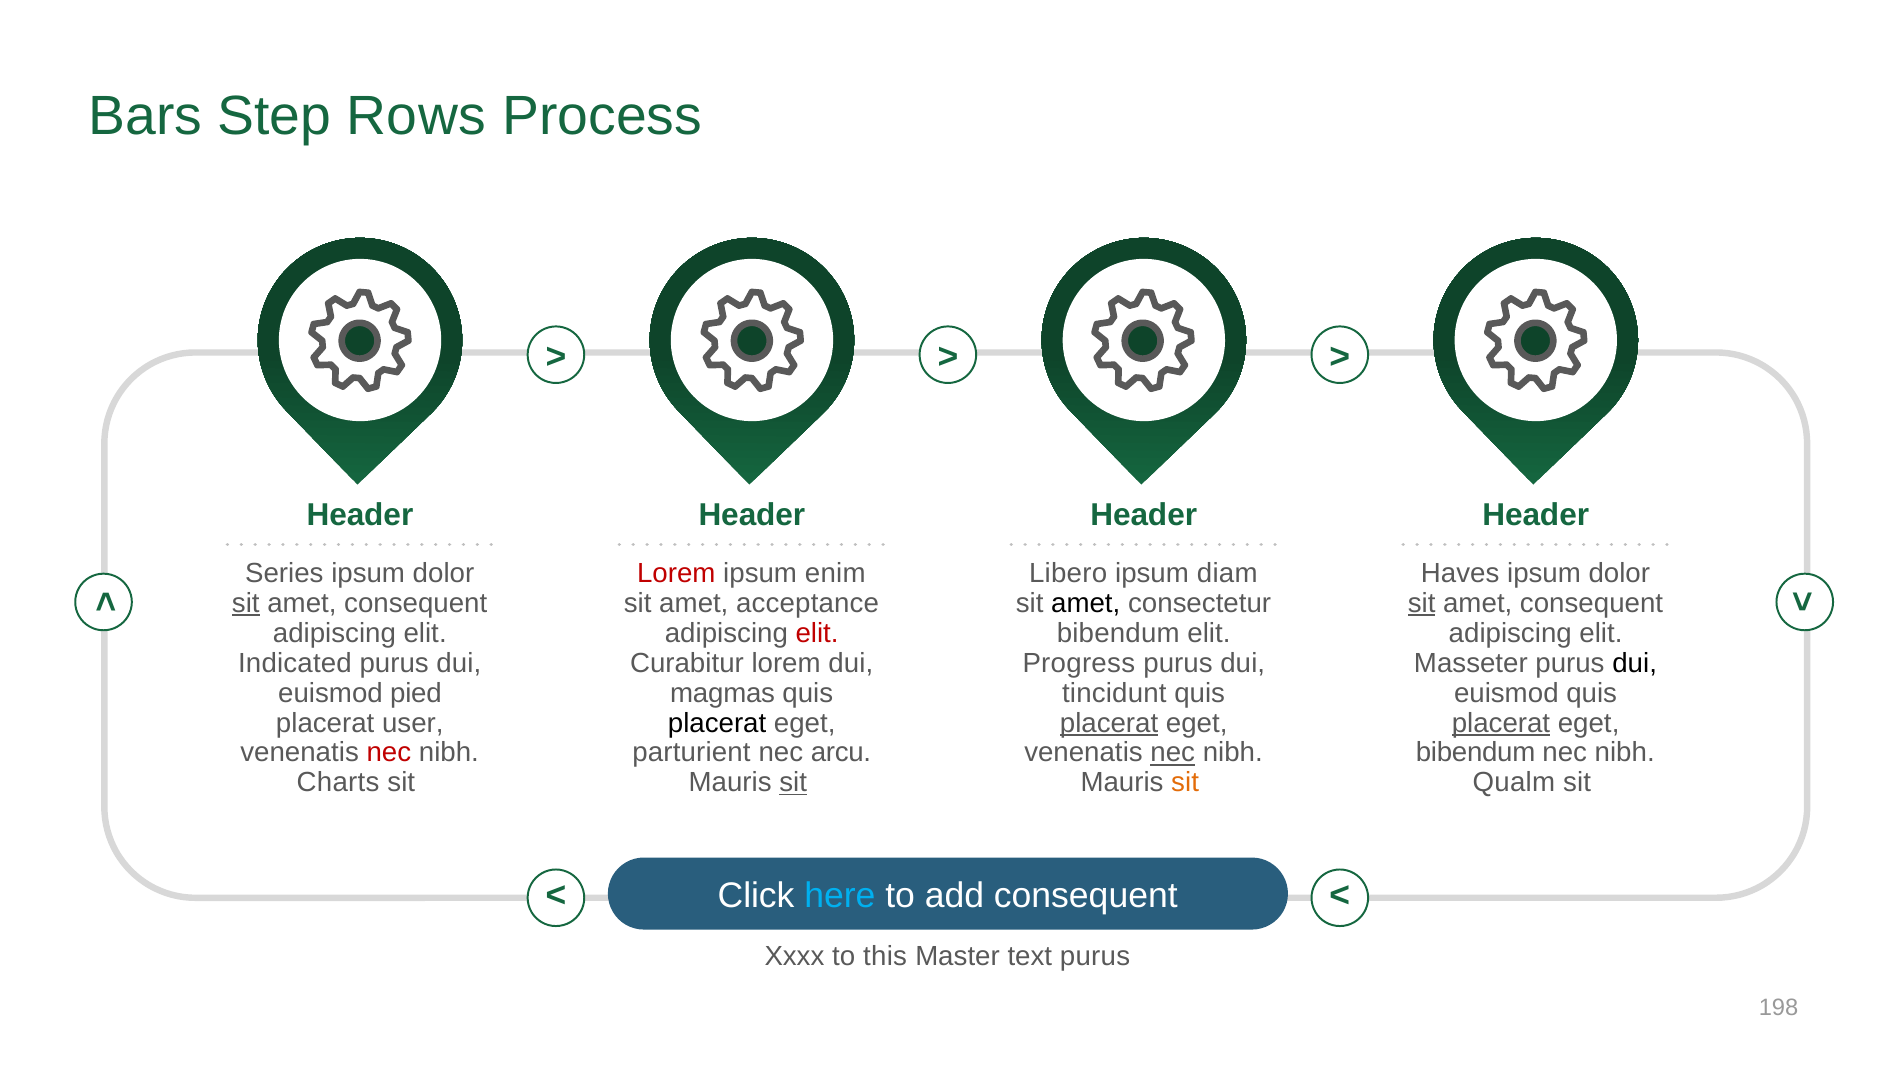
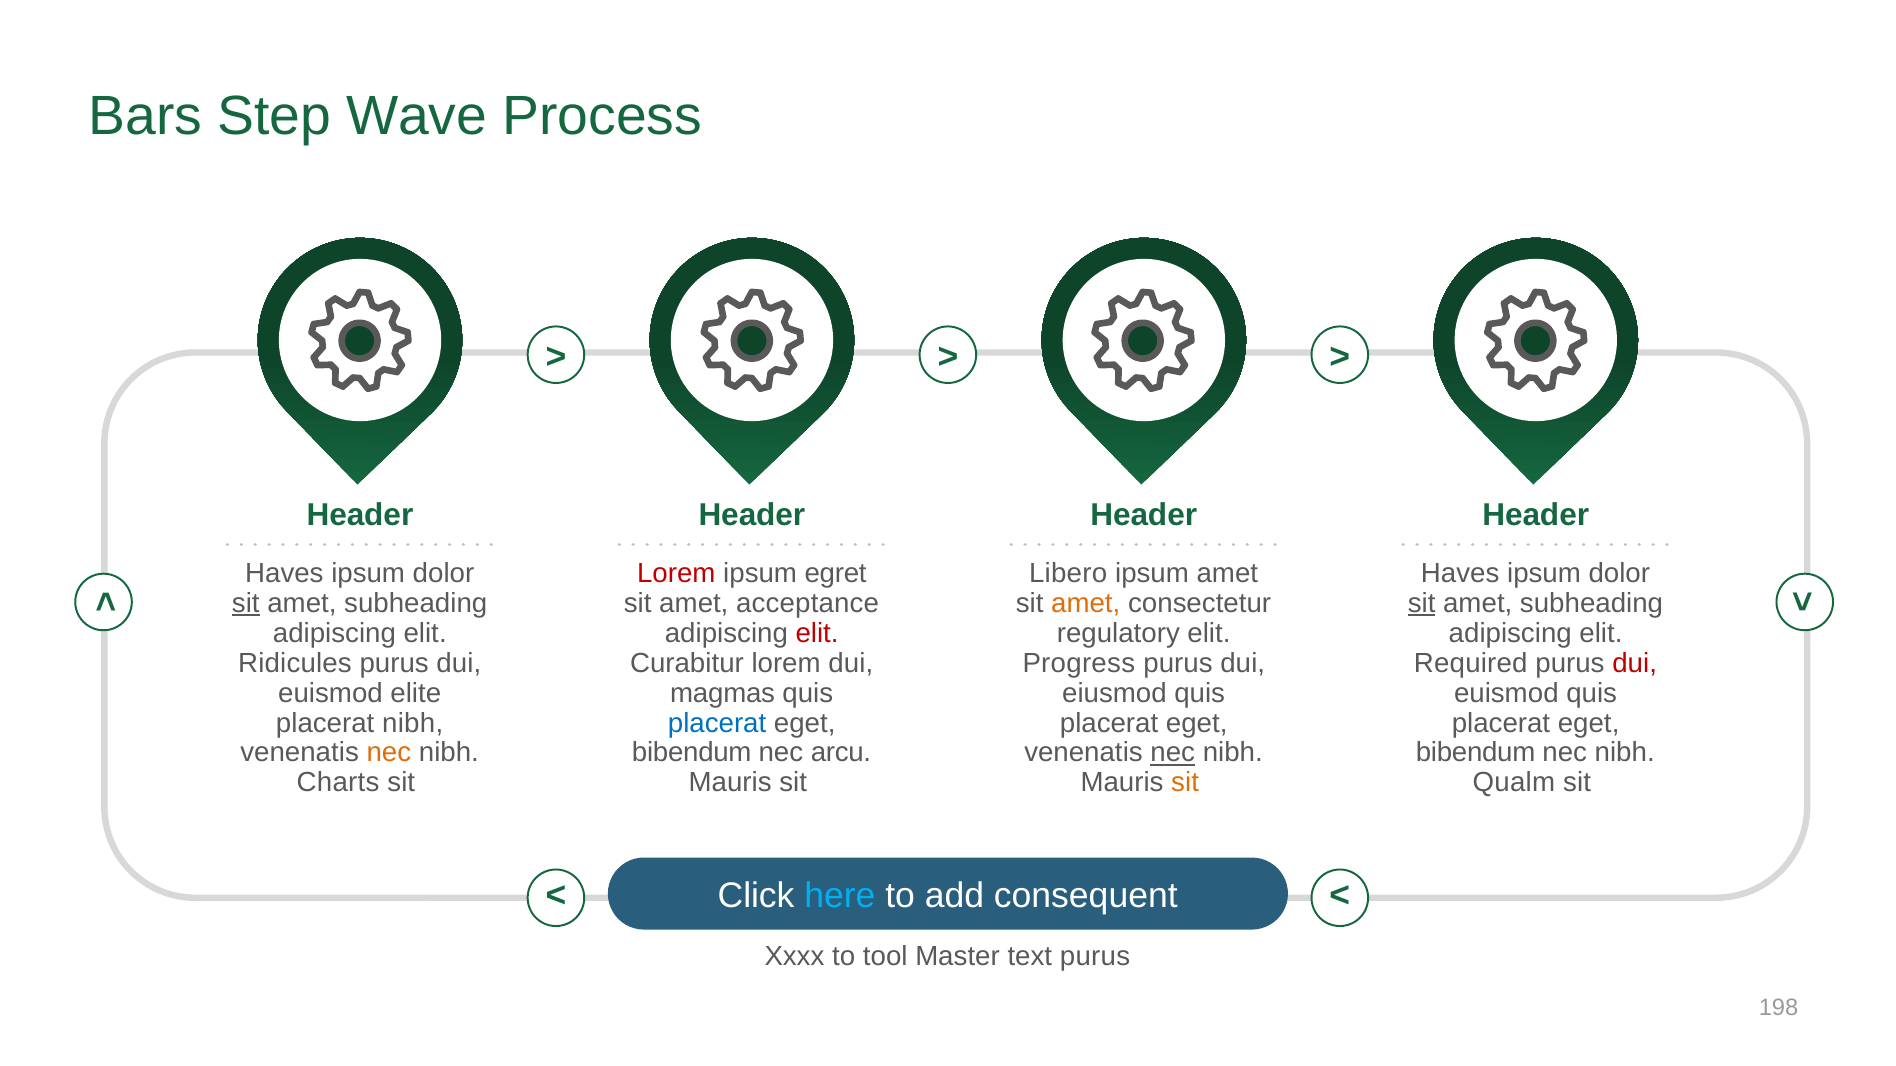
Rows: Rows -> Wave
Series at (284, 574): Series -> Haves
enim: enim -> egret
ipsum diam: diam -> amet
consequent at (416, 604): consequent -> subheading
amet at (1086, 604) colour: black -> orange
consequent at (1592, 604): consequent -> subheading
bibendum at (1118, 634): bibendum -> regulatory
Indicated: Indicated -> Ridicules
Masseter: Masseter -> Required
dui at (1635, 663) colour: black -> red
pied: pied -> elite
tincidunt: tincidunt -> eiusmod
placerat user: user -> nibh
placerat at (717, 723) colour: black -> blue
placerat at (1109, 723) underline: present -> none
placerat at (1501, 723) underline: present -> none
nec at (389, 753) colour: red -> orange
parturient at (692, 753): parturient -> bibendum
sit at (793, 783) underline: present -> none
this: this -> tool
